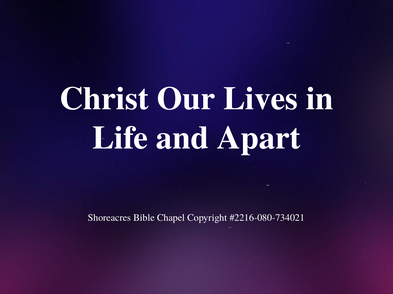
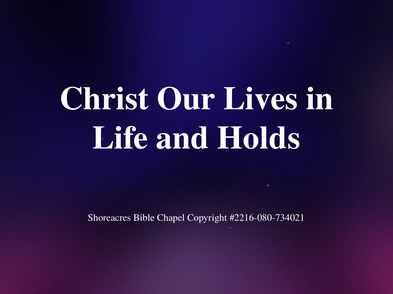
Apart: Apart -> Holds
